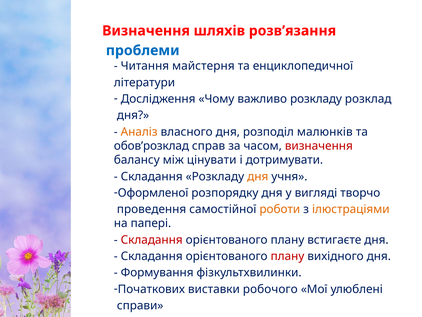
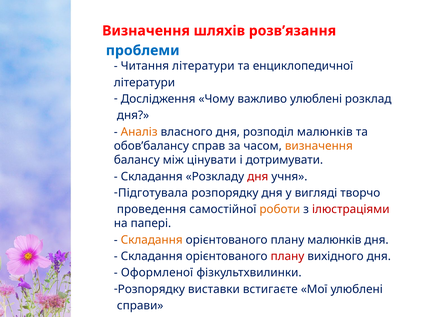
Читання майстерня: майстерня -> літератури
важливо розкладу: розкладу -> улюблені
обов’розклад: обов’розклад -> обов’балансу
визначення at (319, 146) colour: red -> orange
дня at (258, 176) colour: orange -> red
Оформленої: Оформленої -> Підготувала
ілюстраціями colour: orange -> red
Складання at (152, 240) colour: red -> orange
плану встигаєте: встигаєте -> малюнків
Формування: Формування -> Оформленої
Початкових at (151, 289): Початкових -> Розпорядку
робочого: робочого -> встигаєте
